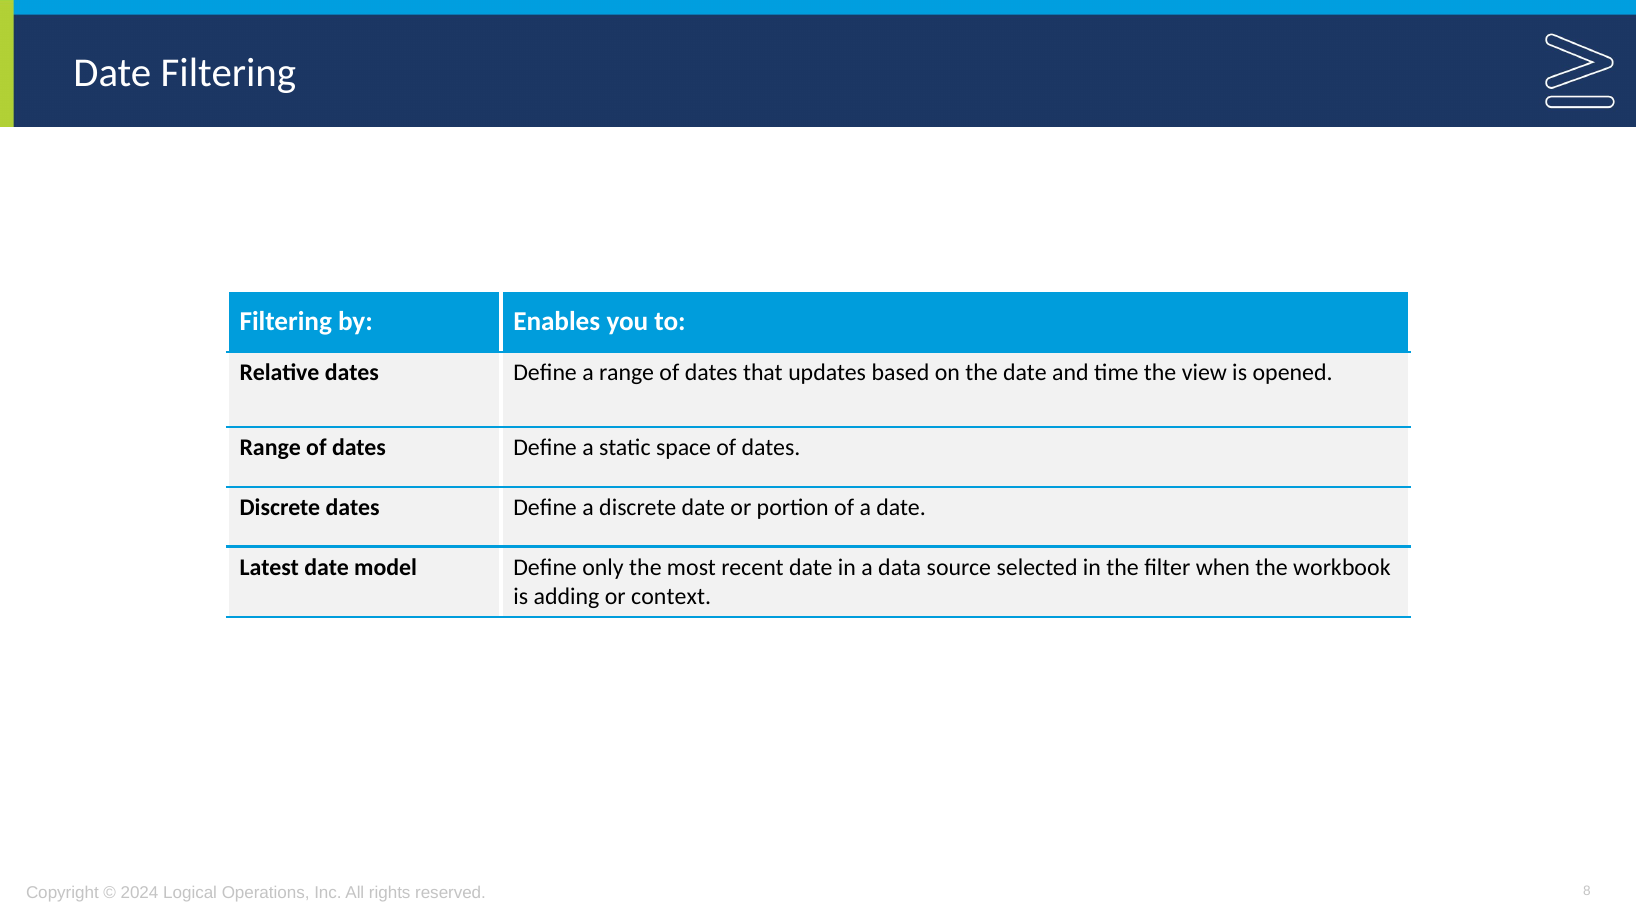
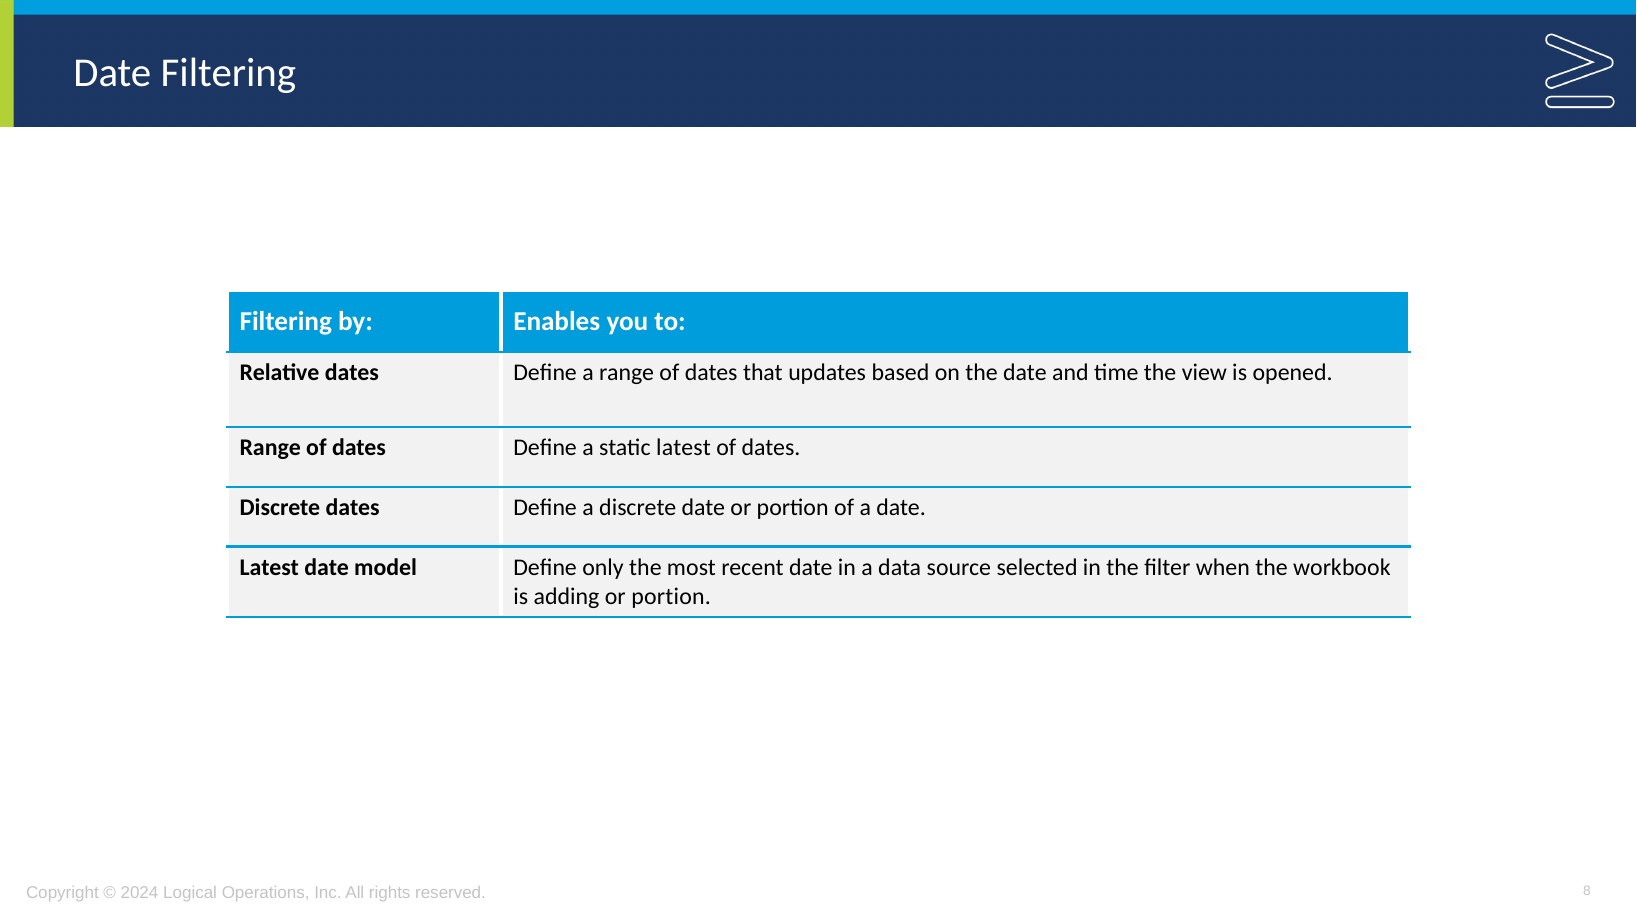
static space: space -> latest
context at (671, 596): context -> portion
